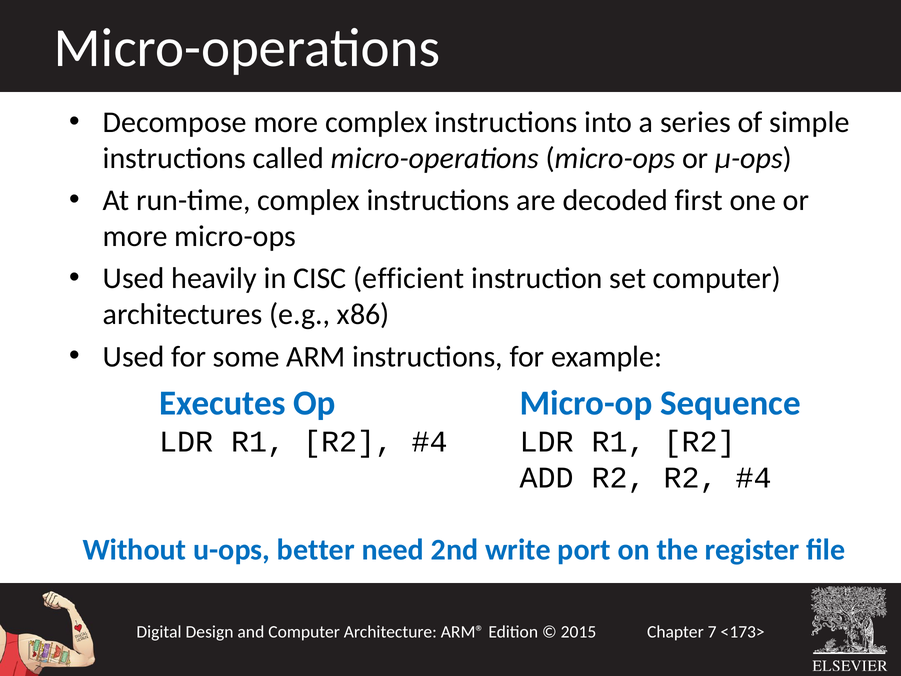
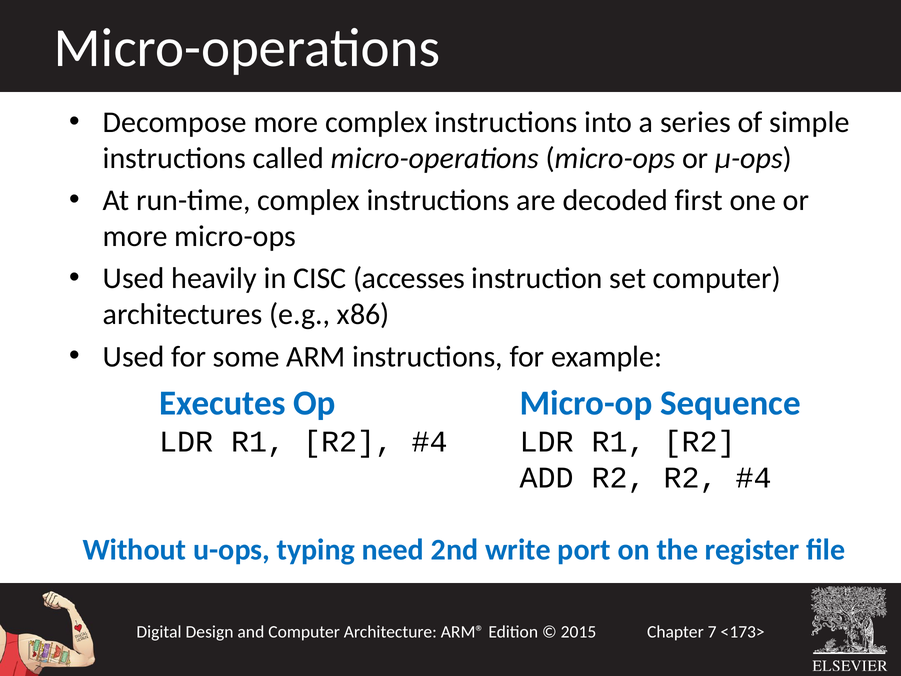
efficient: efficient -> accesses
better: better -> typing
